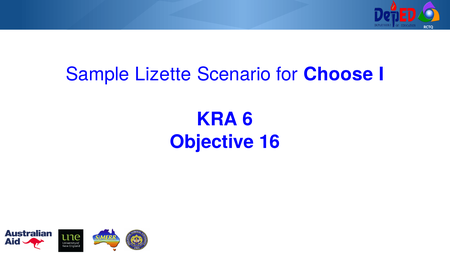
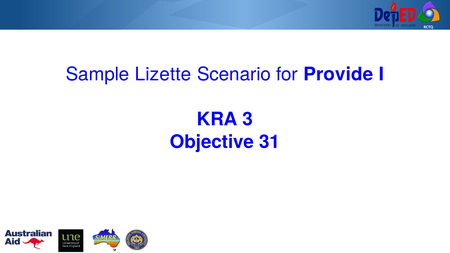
Choose: Choose -> Provide
6: 6 -> 3
16: 16 -> 31
